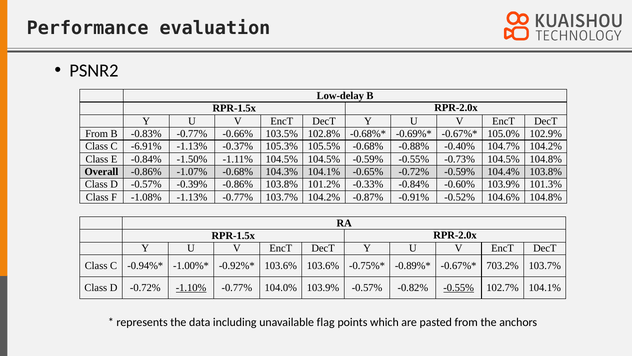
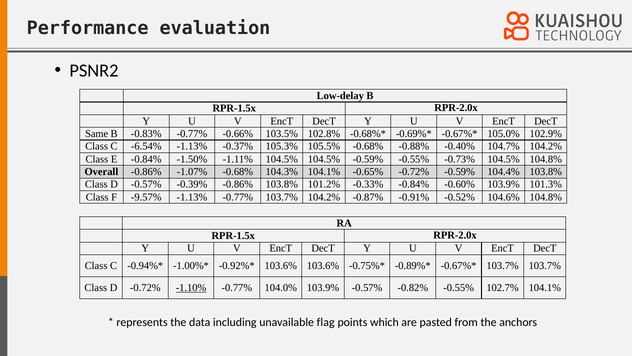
From at (97, 134): From -> Same
-6.91%: -6.91% -> -6.54%
-1.08%: -1.08% -> -9.57%
703.2% at (503, 265): 703.2% -> 103.7%
-0.55% at (459, 287) underline: present -> none
